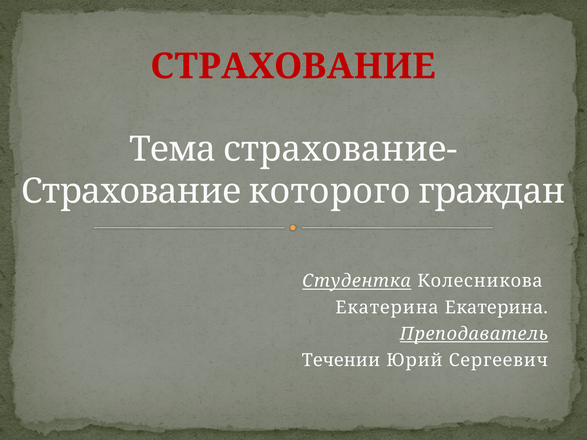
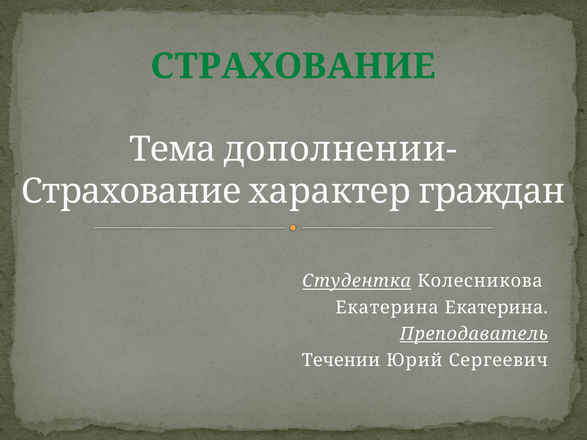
СТРАХОВАНИЕ at (293, 66) colour: red -> green
страхование-: страхование- -> дополнении-
которого: которого -> характер
